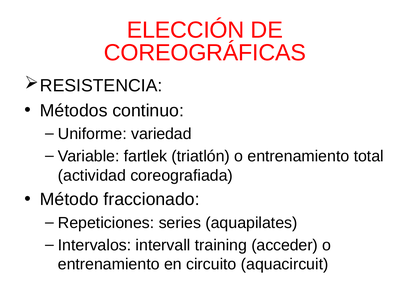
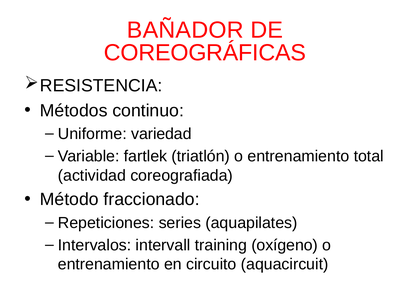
ELECCIÓN: ELECCIÓN -> BAÑADOR
acceder: acceder -> oxígeno
